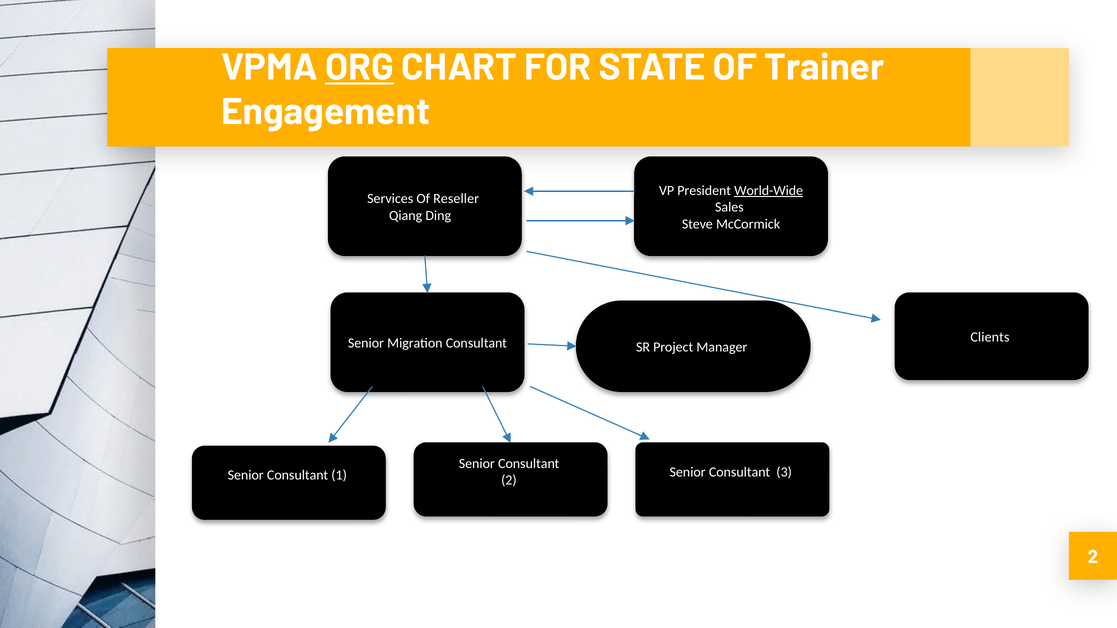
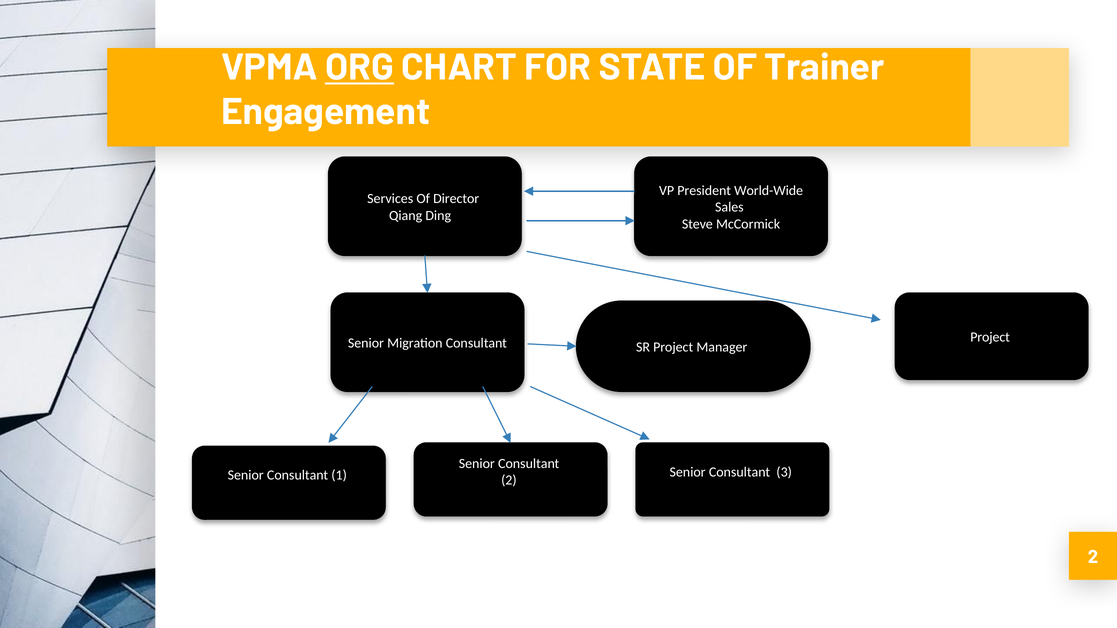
Reseller: Reseller -> Director
World-Wide underline: present -> none
Clients at (990, 337): Clients -> Project
